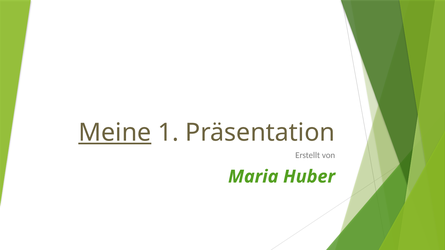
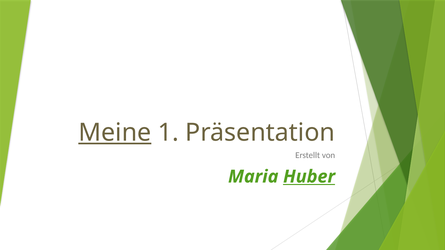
Huber underline: none -> present
